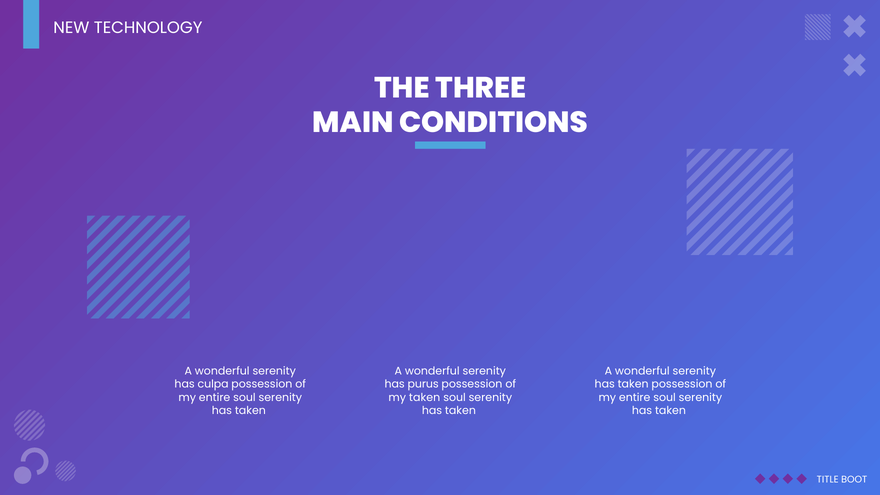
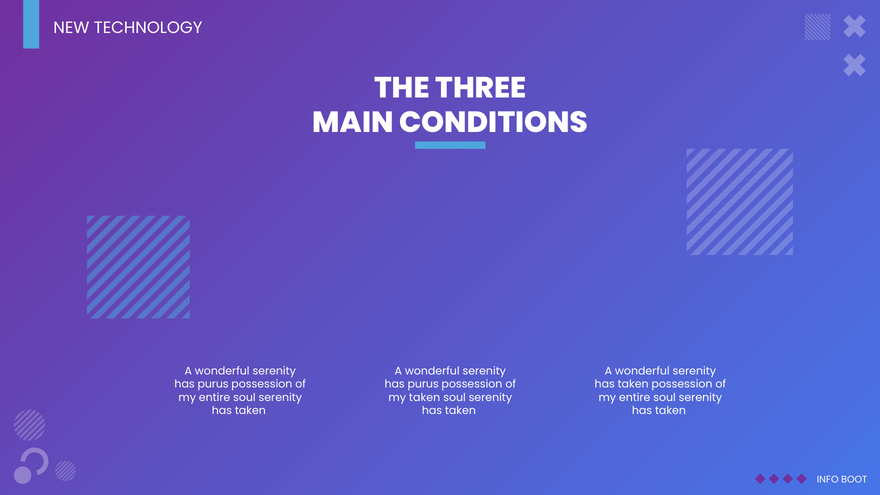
culpa at (213, 384): culpa -> purus
TITLE: TITLE -> INFO
